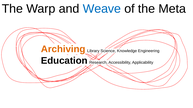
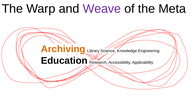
Weave colour: blue -> purple
